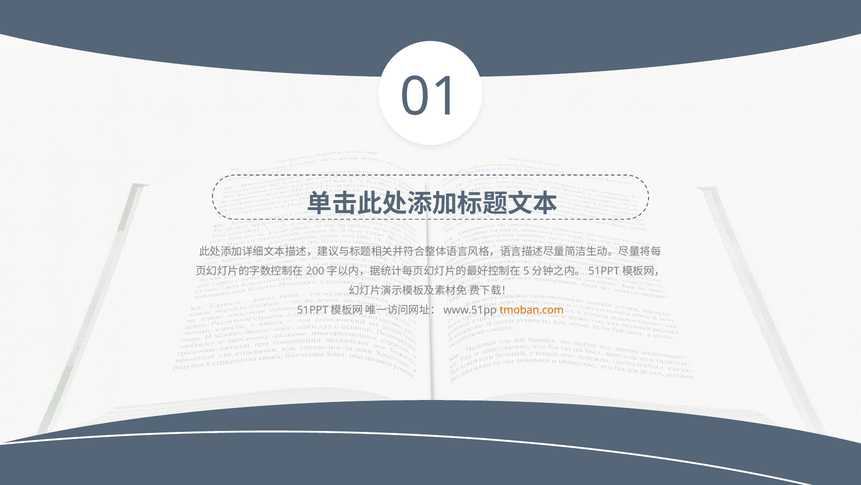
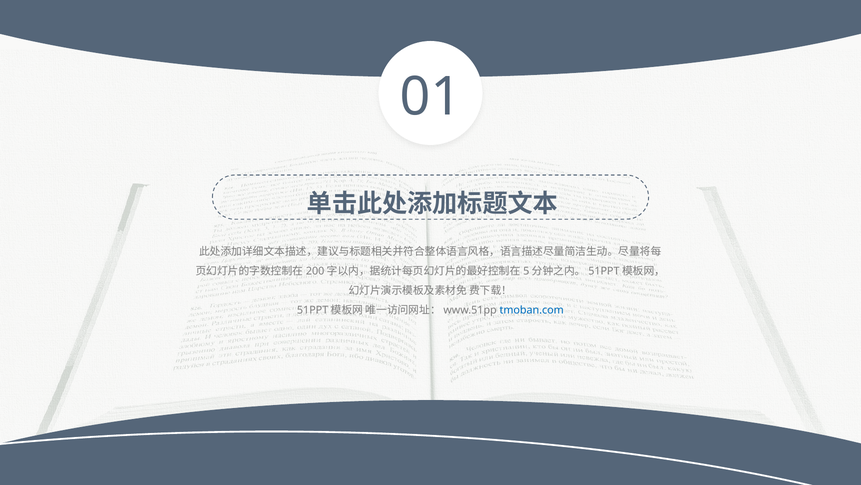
tmoban.com colour: orange -> blue
